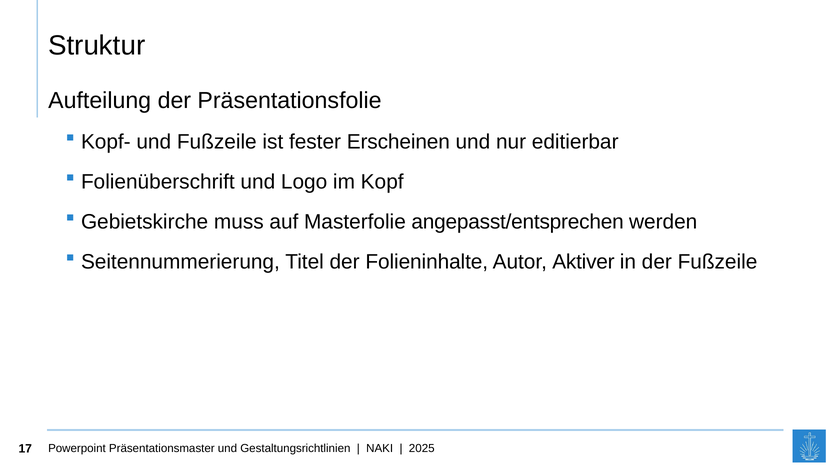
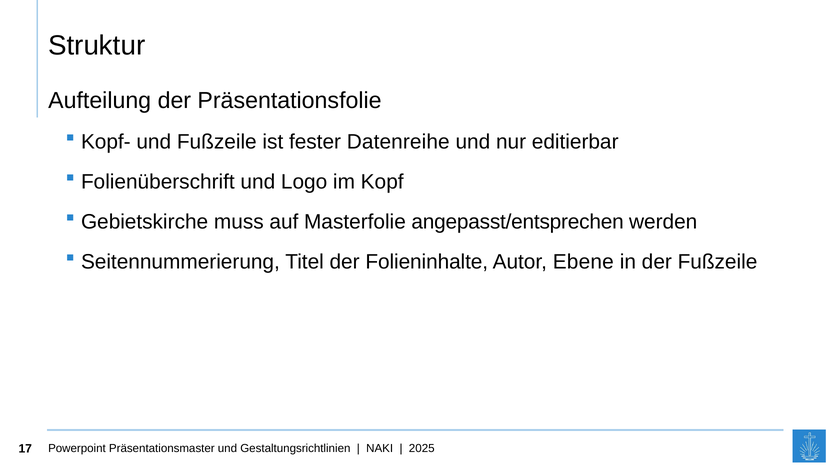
Erscheinen: Erscheinen -> Datenreihe
Aktiver: Aktiver -> Ebene
